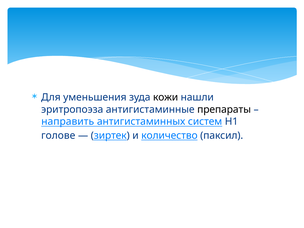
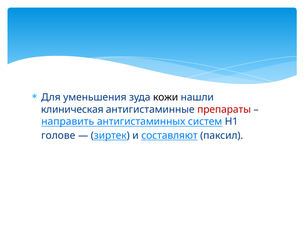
эритропоэза: эритропоэза -> клиническая
препараты colour: black -> red
количество: количество -> составляют
